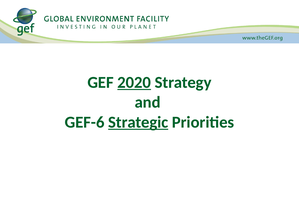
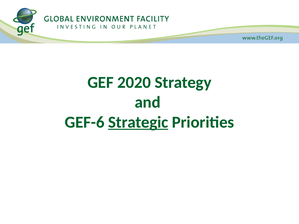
2020 underline: present -> none
